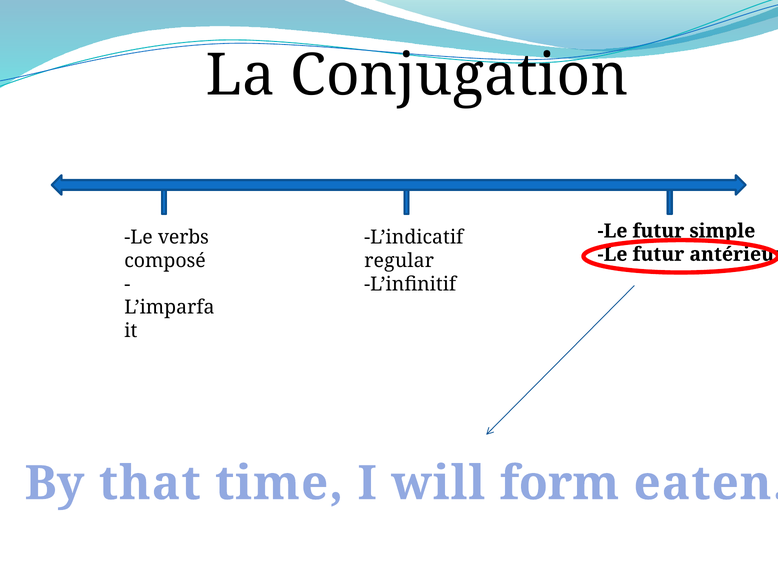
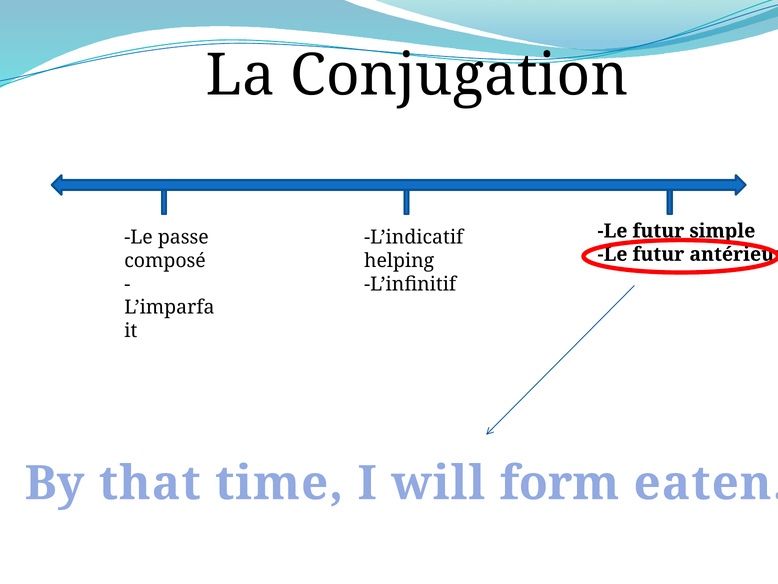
verbs: verbs -> passe
regular: regular -> helping
